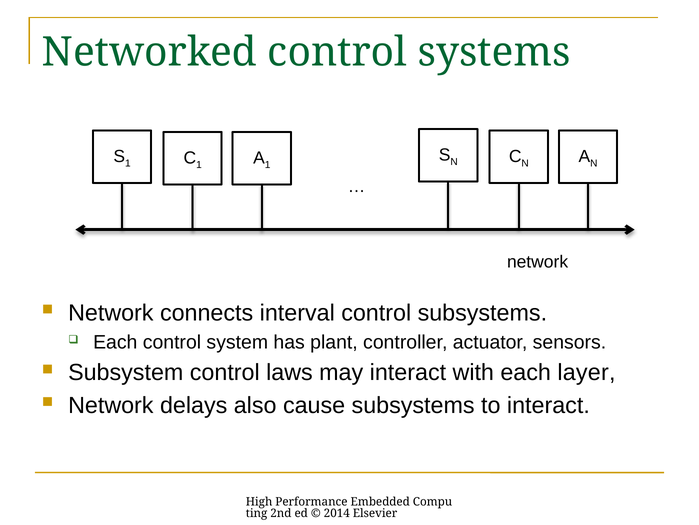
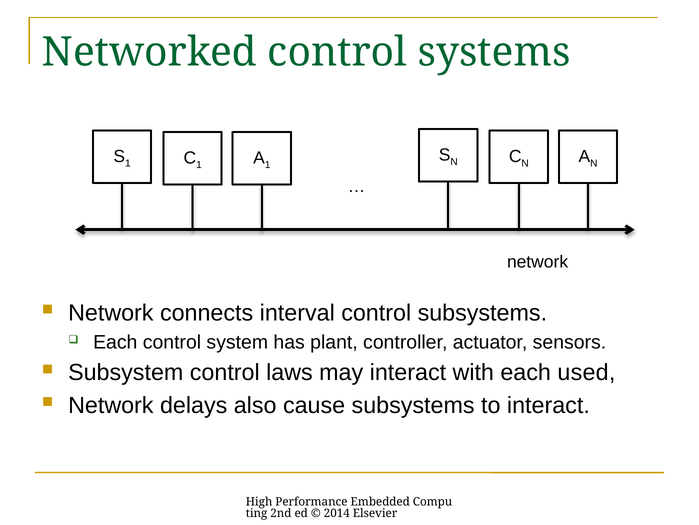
layer: layer -> used
